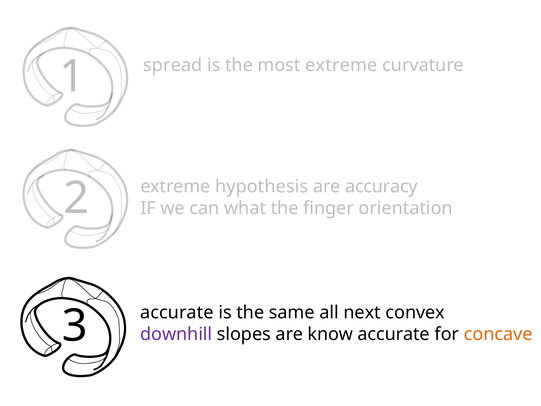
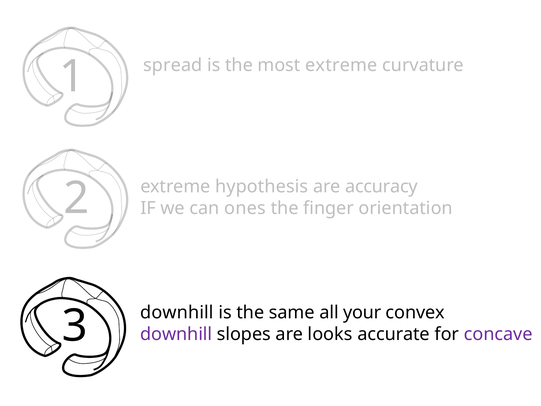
what: what -> ones
accurate at (177, 312): accurate -> downhill
next: next -> your
know: know -> looks
concave colour: orange -> purple
